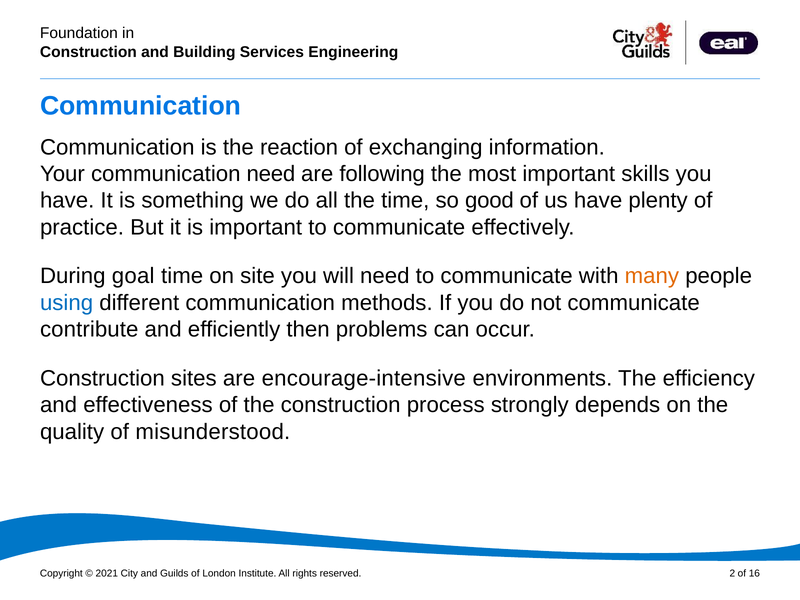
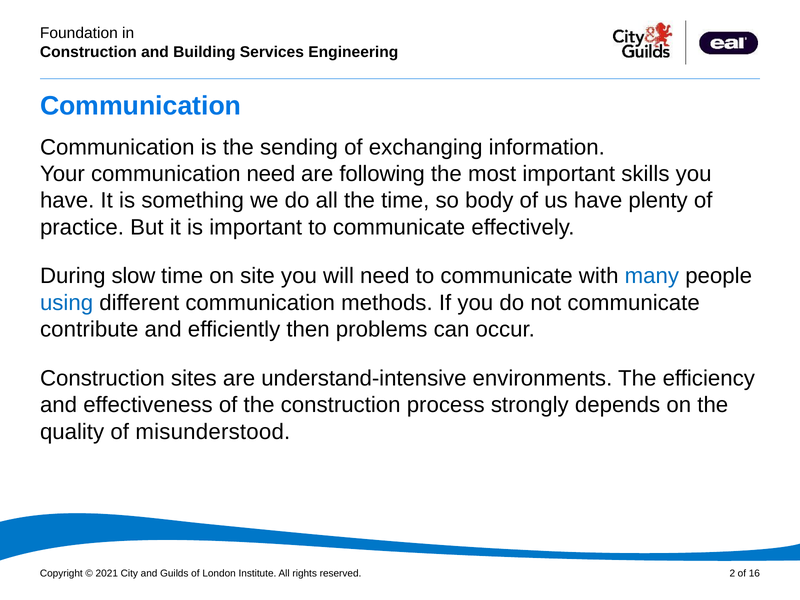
reaction: reaction -> sending
good: good -> body
goal: goal -> slow
many colour: orange -> blue
encourage-intensive: encourage-intensive -> understand-intensive
